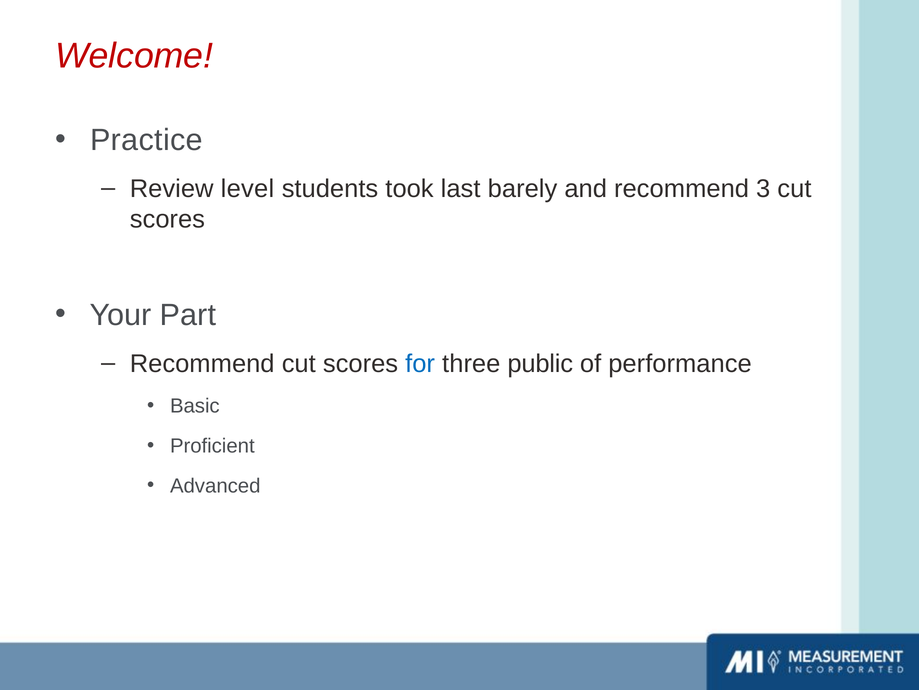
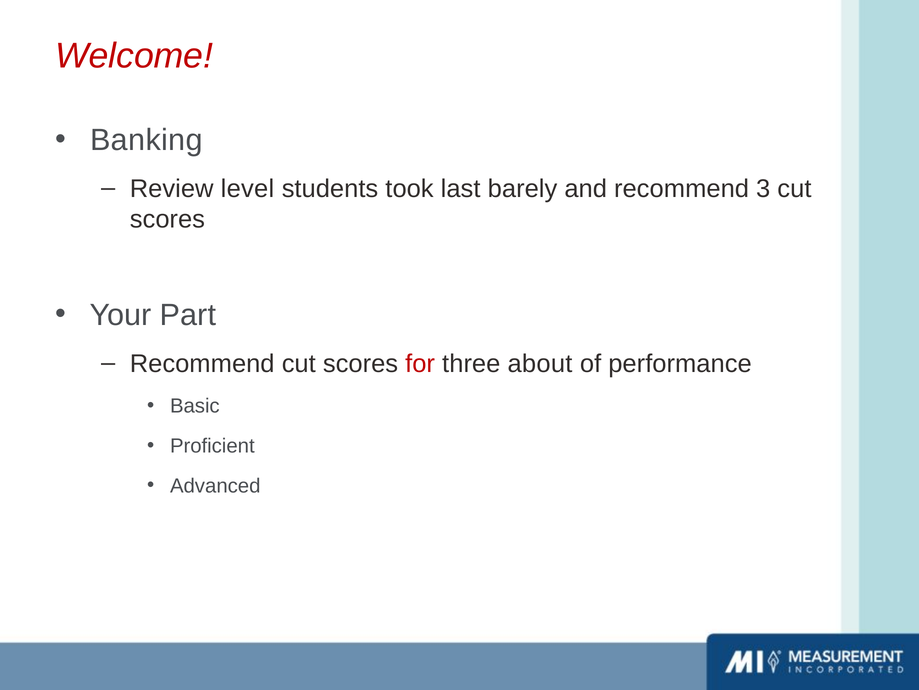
Practice: Practice -> Banking
for colour: blue -> red
public: public -> about
